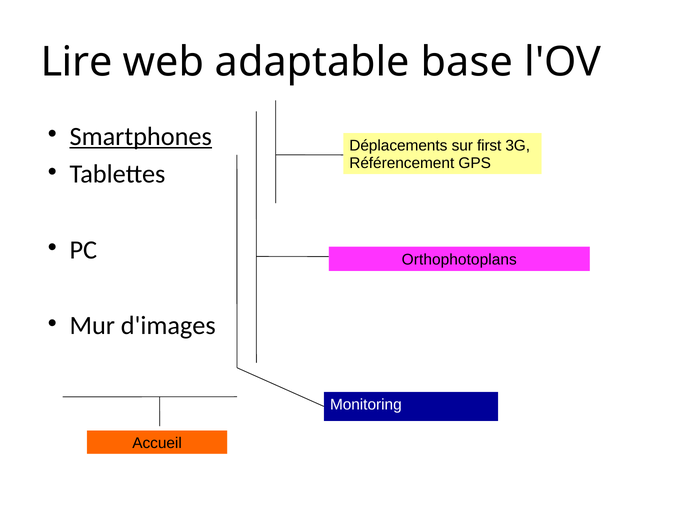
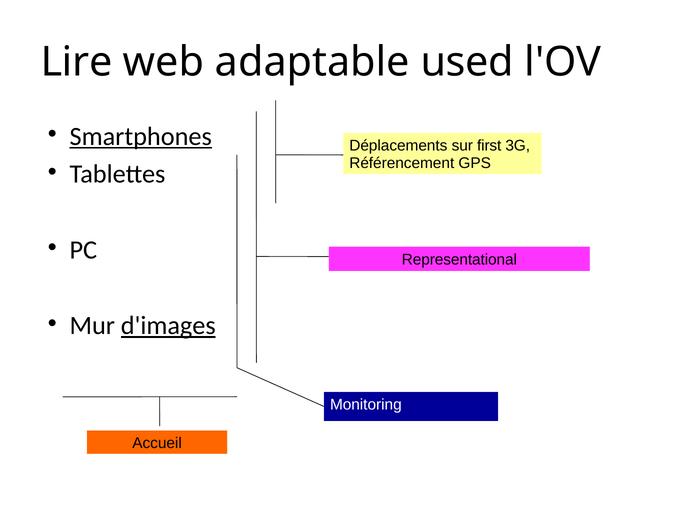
base: base -> used
Orthophotoplans: Orthophotoplans -> Representational
d'images underline: none -> present
